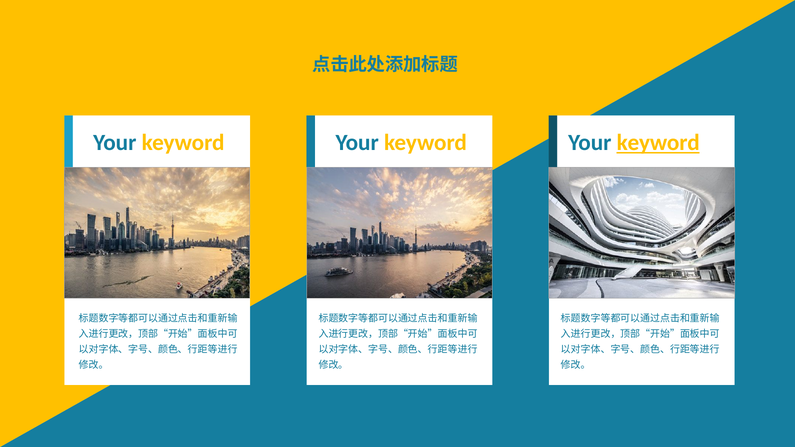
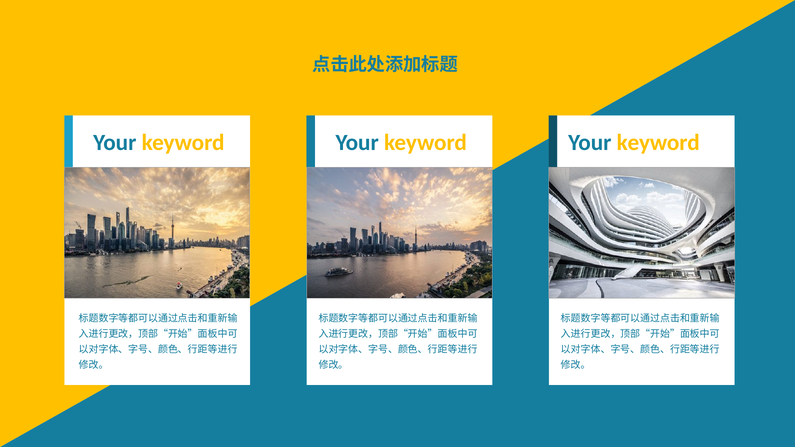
keyword at (658, 143) underline: present -> none
